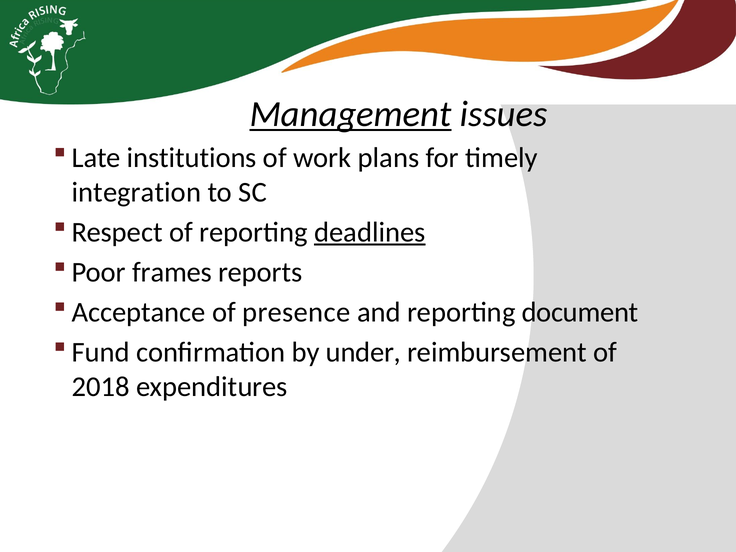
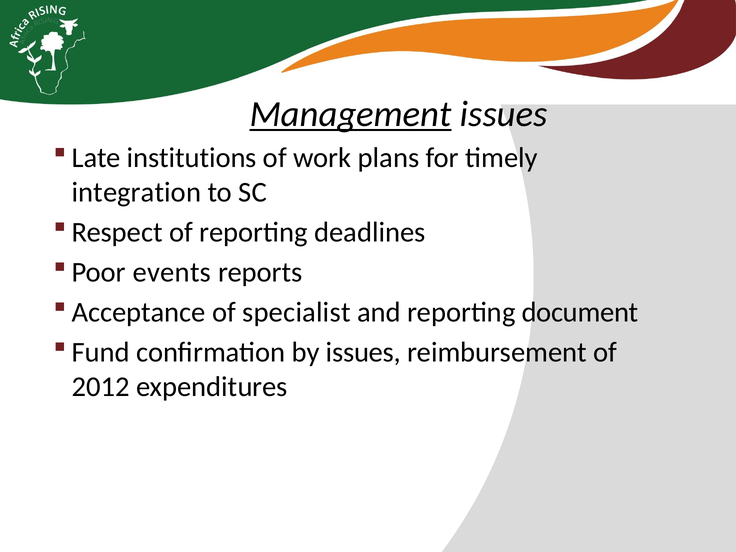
deadlines underline: present -> none
frames: frames -> events
presence: presence -> specialist
by under: under -> issues
2018: 2018 -> 2012
